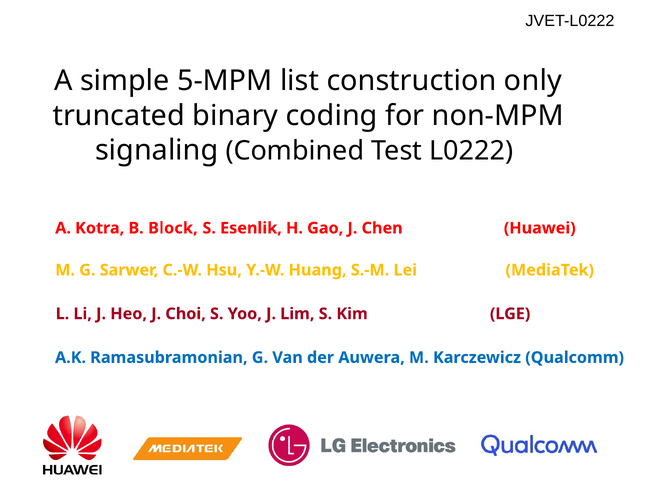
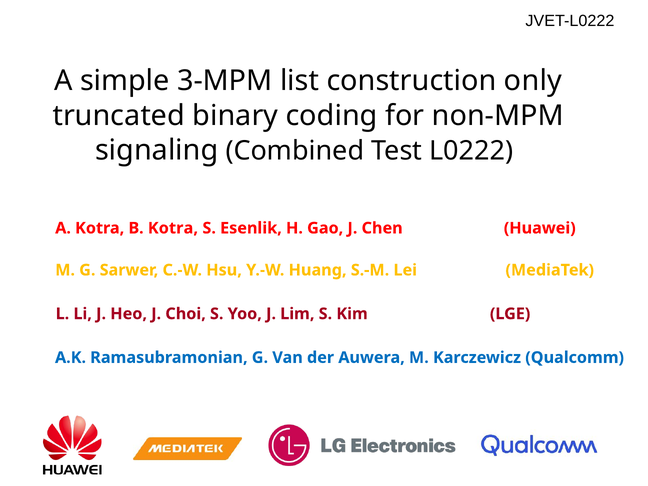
5-MPM: 5-MPM -> 3-MPM
B Block: Block -> Kotra
